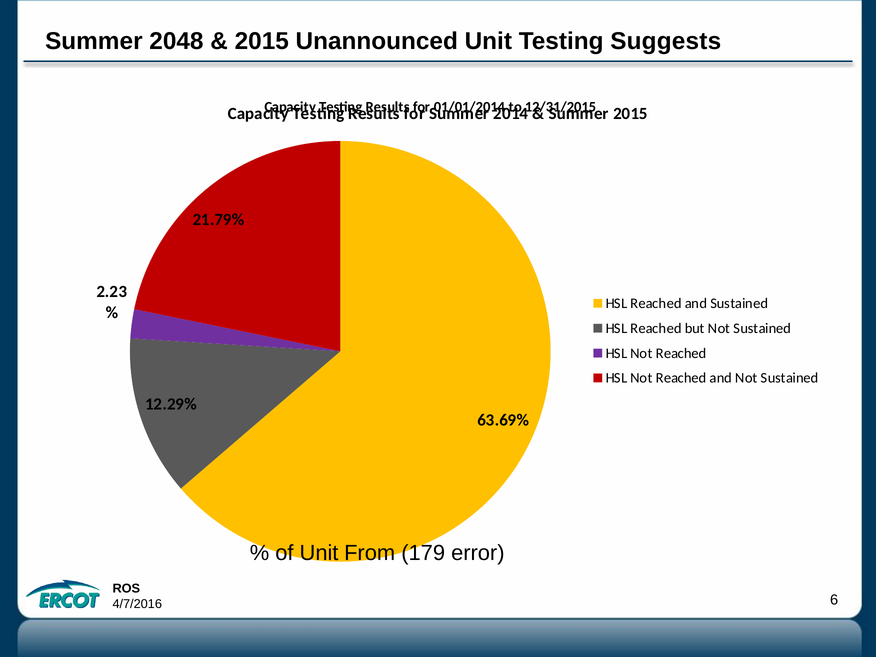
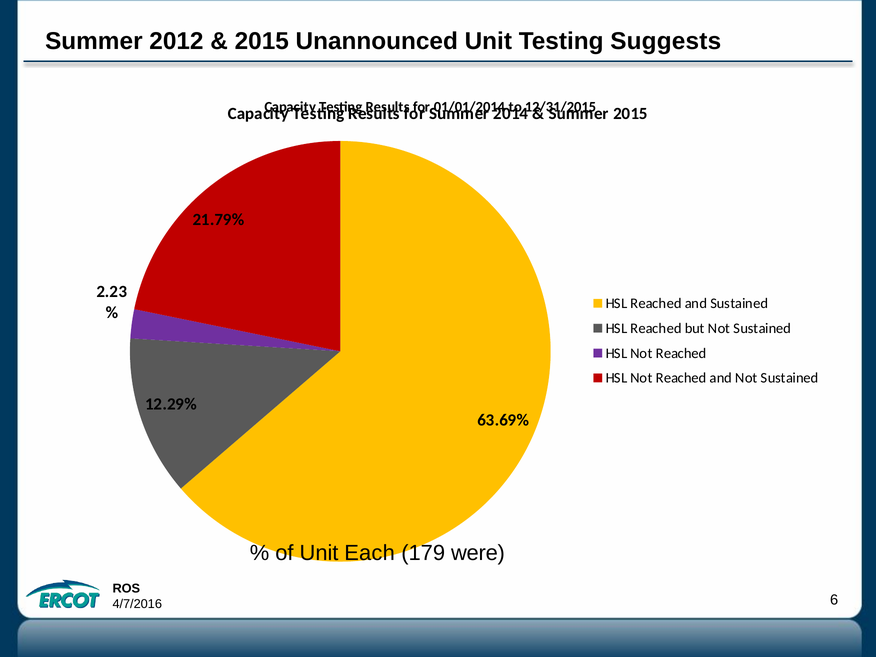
2048: 2048 -> 2012
From: From -> Each
error: error -> were
